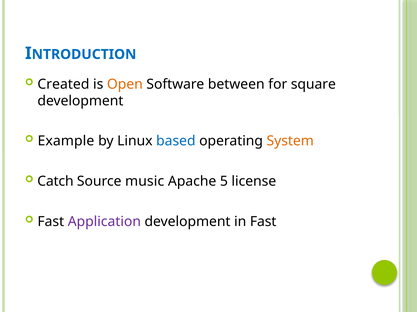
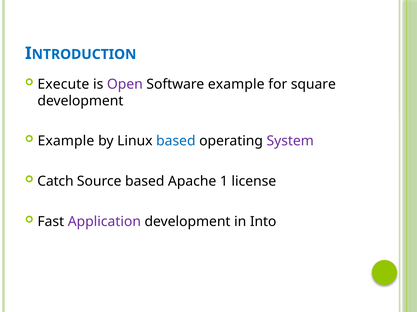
Created: Created -> Execute
Open colour: orange -> purple
Software between: between -> example
System colour: orange -> purple
Source music: music -> based
5: 5 -> 1
in Fast: Fast -> Into
